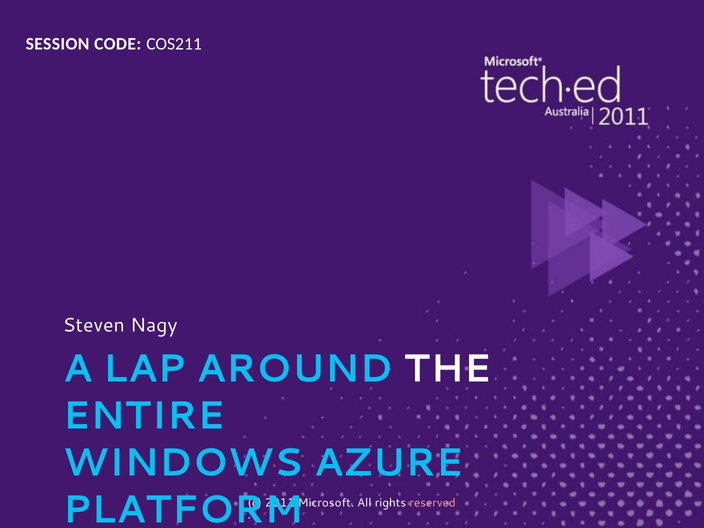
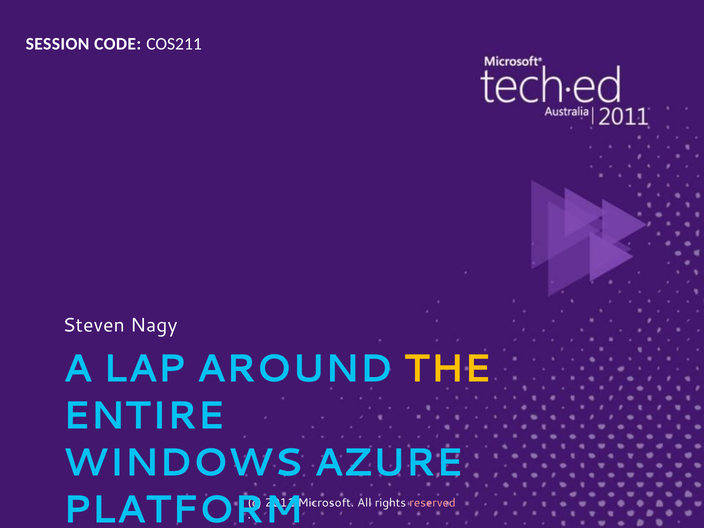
THE colour: white -> yellow
